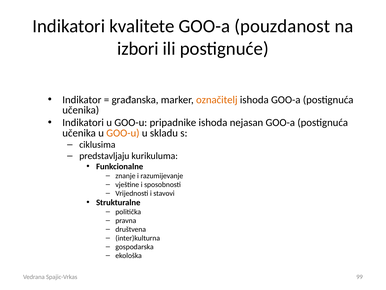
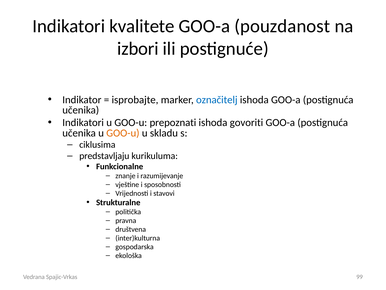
građanska: građanska -> isprobajte
označitelj colour: orange -> blue
pripadnike: pripadnike -> prepoznati
nejasan: nejasan -> govoriti
